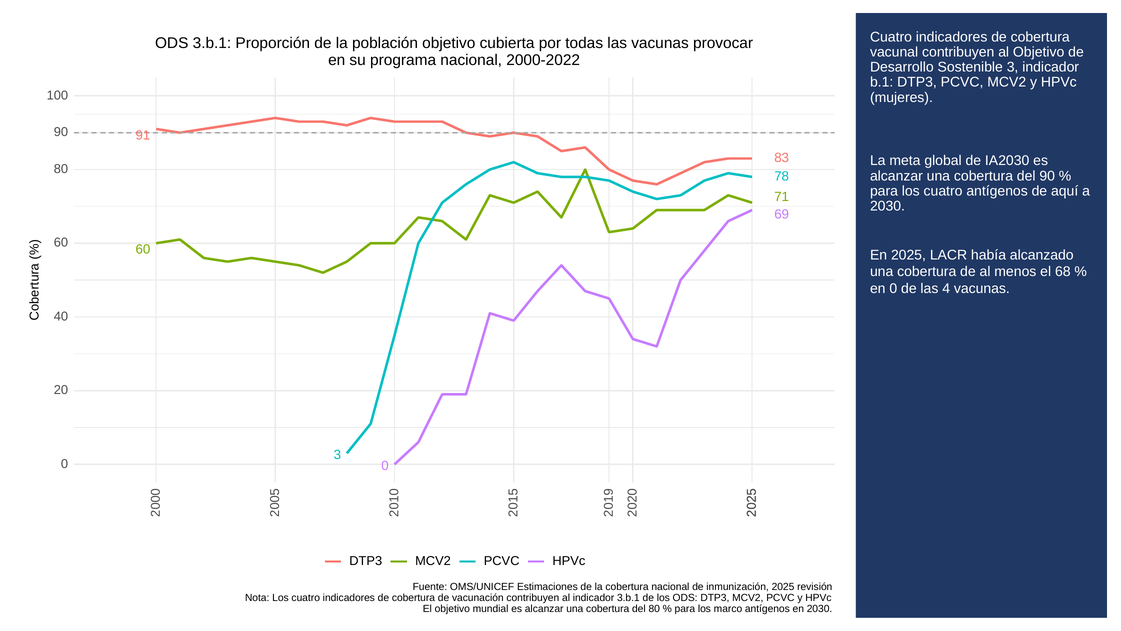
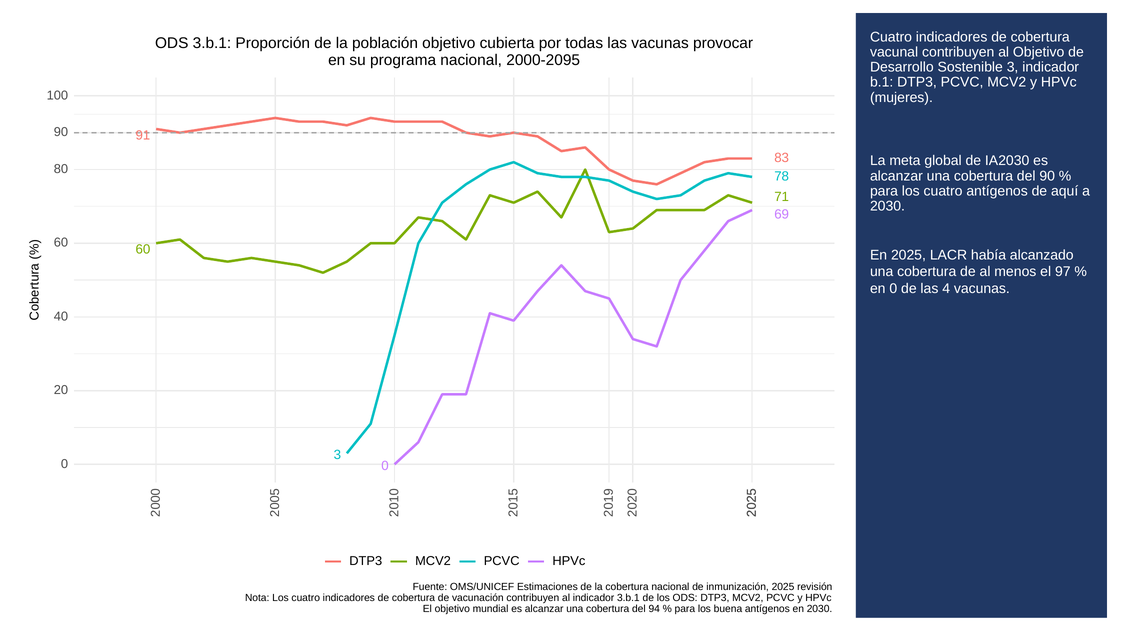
2000-2022: 2000-2022 -> 2000-2095
68: 68 -> 97
del 80: 80 -> 94
marco: marco -> buena
